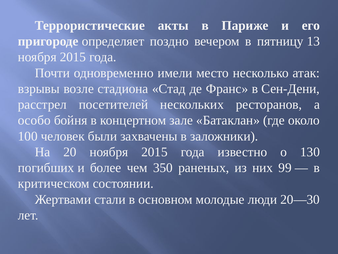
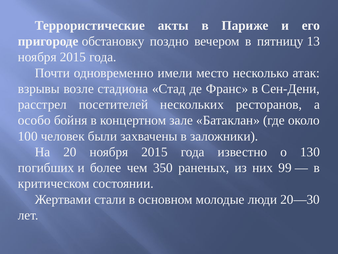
определяет: определяет -> обстановку
